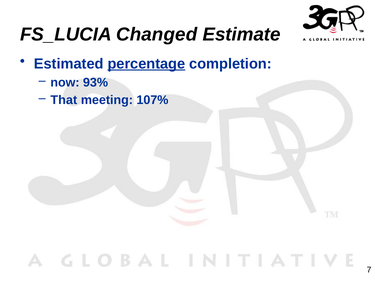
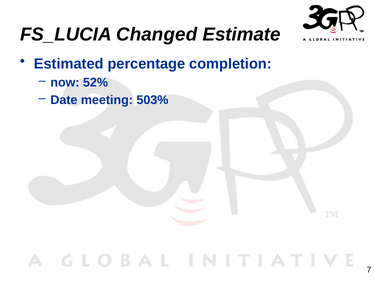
percentage underline: present -> none
93%: 93% -> 52%
That: That -> Date
107%: 107% -> 503%
